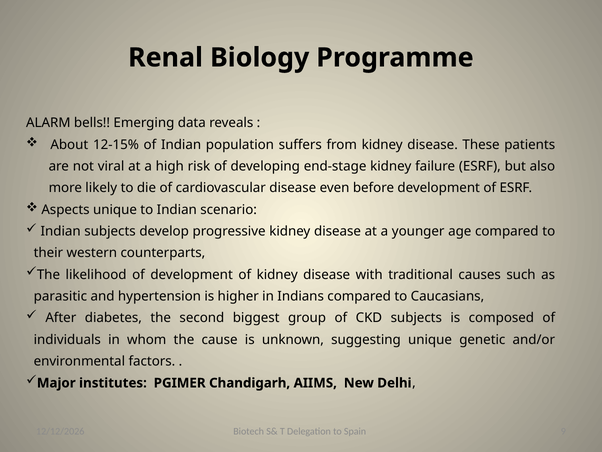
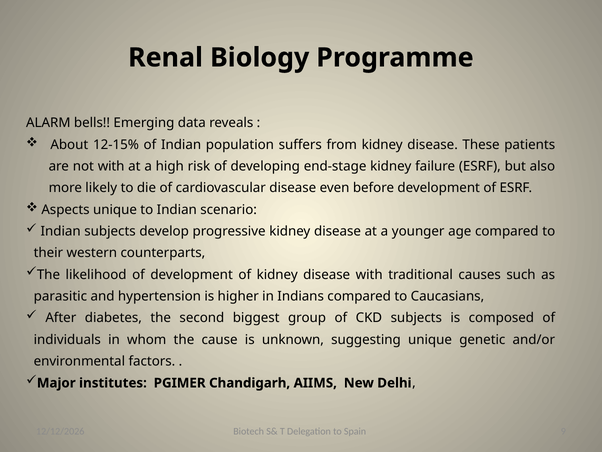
not viral: viral -> with
